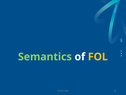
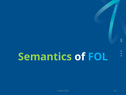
FOL colour: yellow -> light blue
